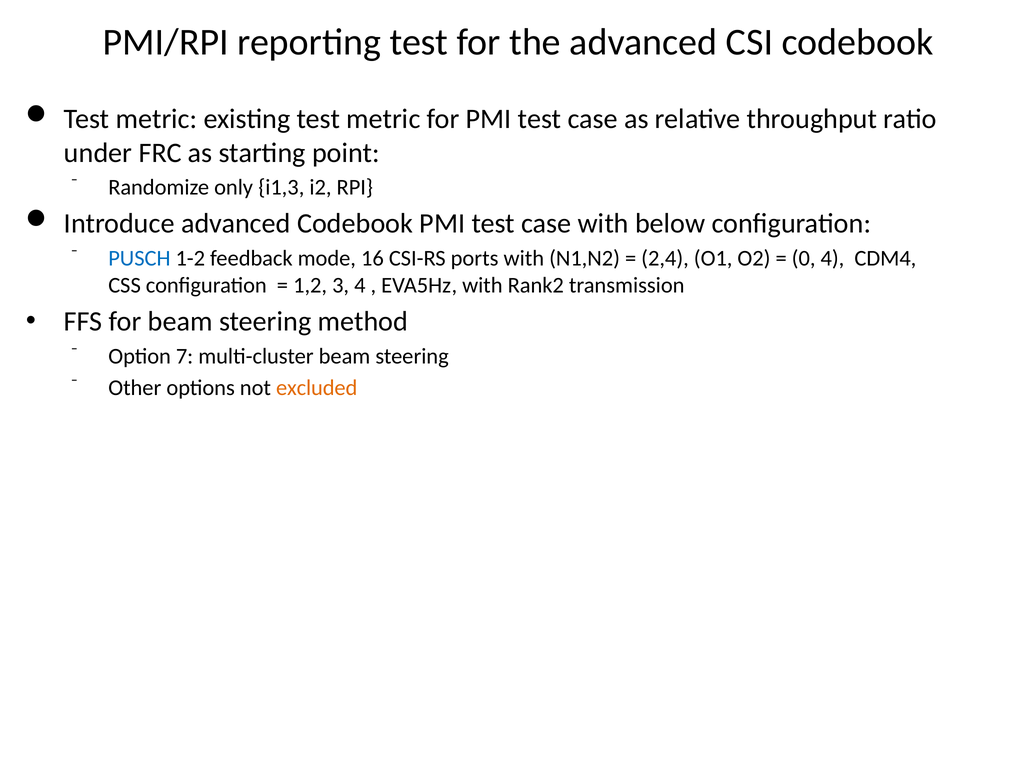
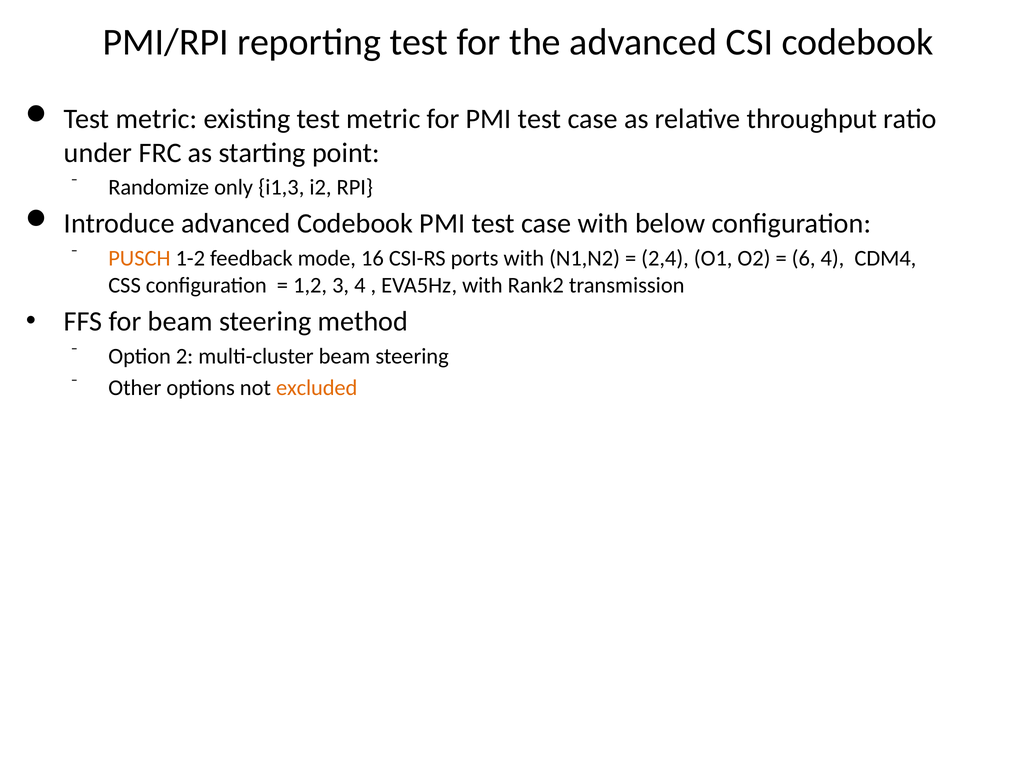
PUSCH colour: blue -> orange
0: 0 -> 6
7: 7 -> 2
